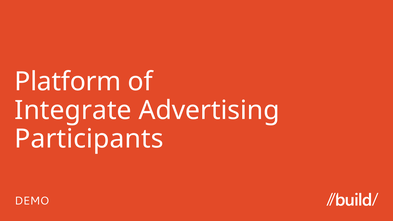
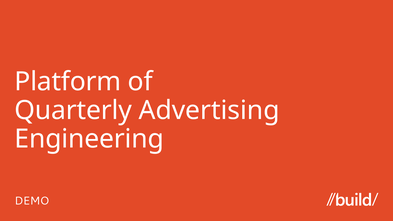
Integrate: Integrate -> Quarterly
Participants: Participants -> Engineering
